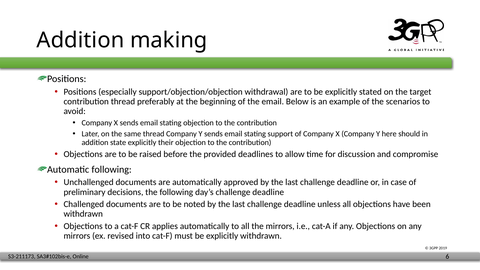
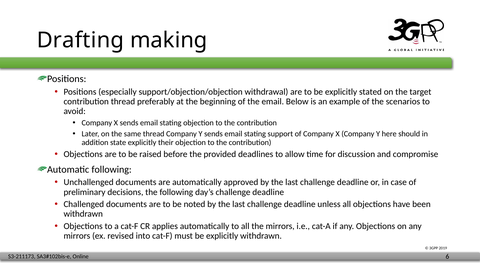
Addition at (80, 40): Addition -> Drafting
